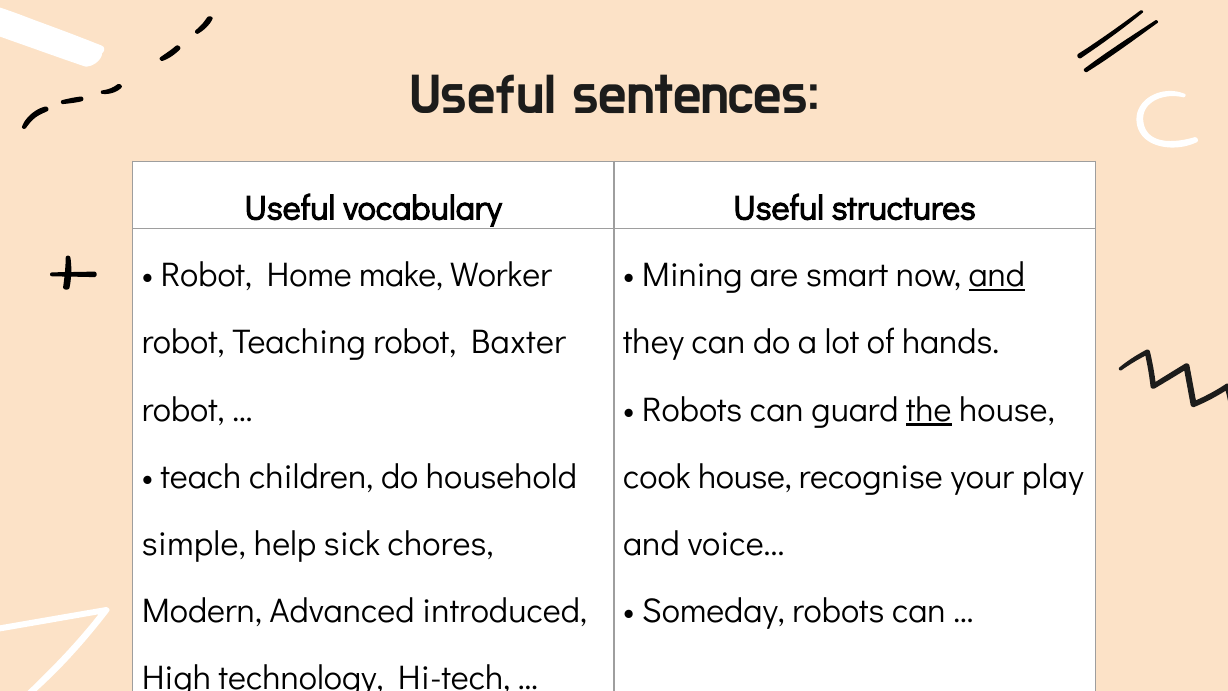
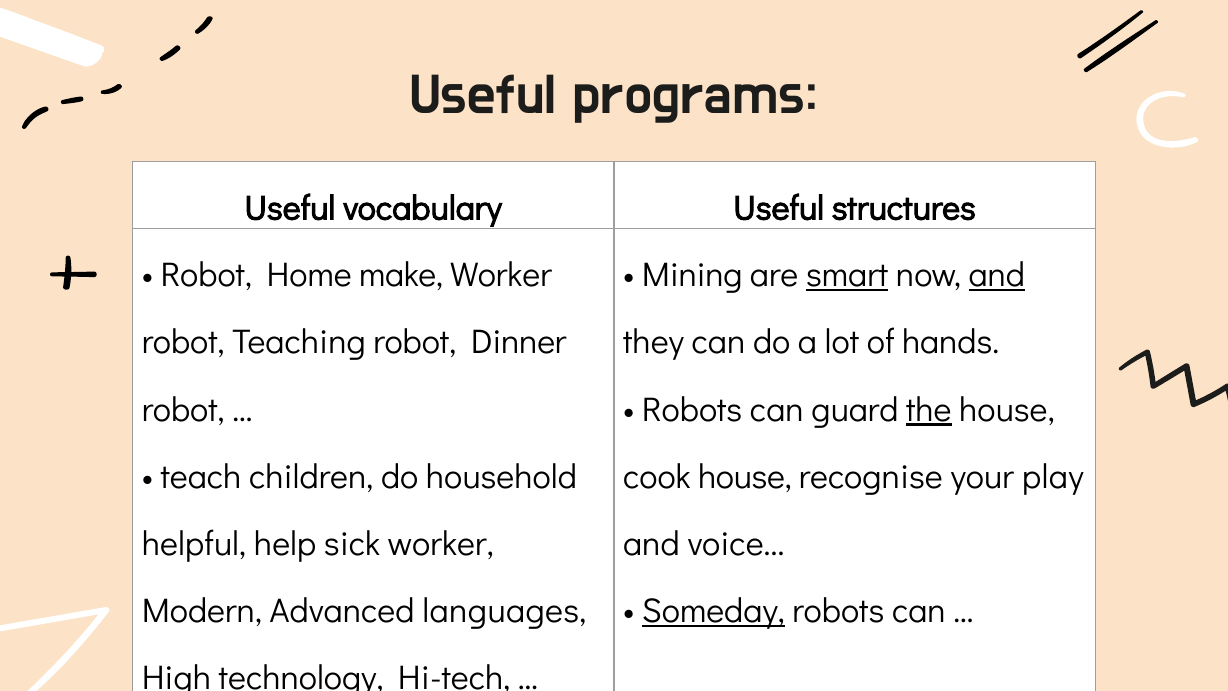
sentences: sentences -> programs
smart underline: none -> present
Baxter: Baxter -> Dinner
simple: simple -> helpful
sick chores: chores -> worker
introduced: introduced -> languages
Someday underline: none -> present
